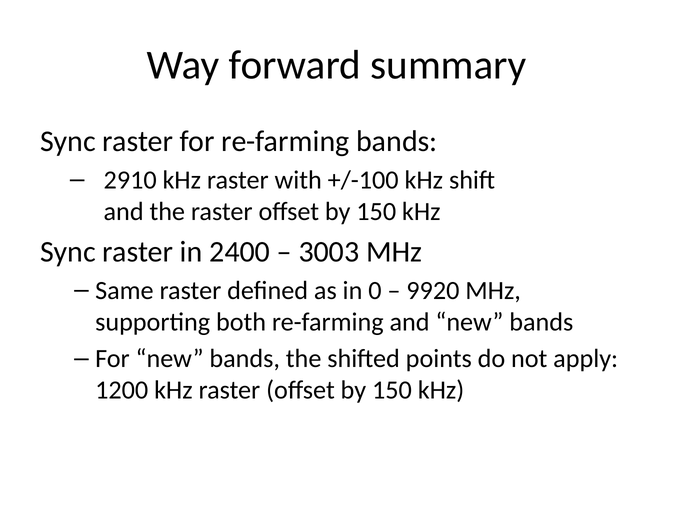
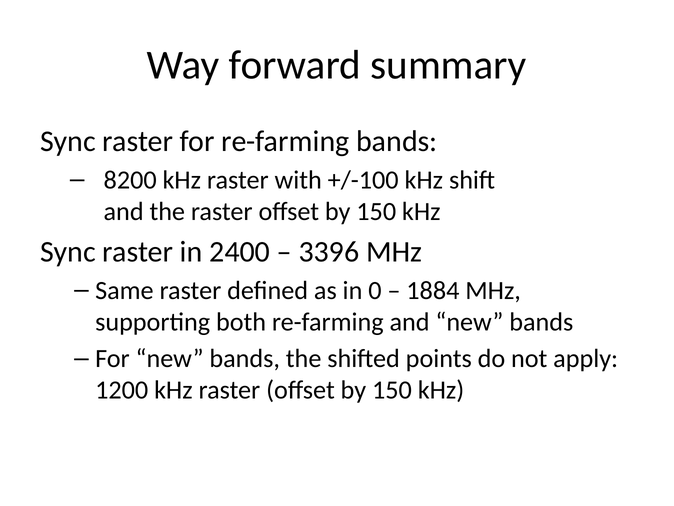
2910: 2910 -> 8200
3003: 3003 -> 3396
9920: 9920 -> 1884
